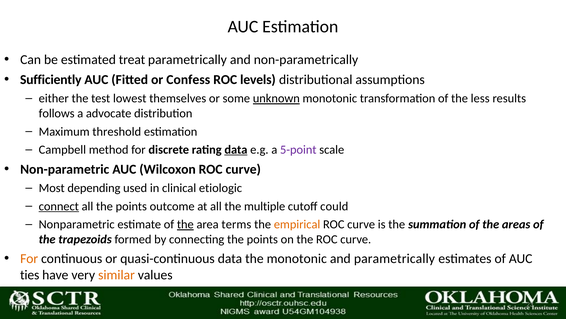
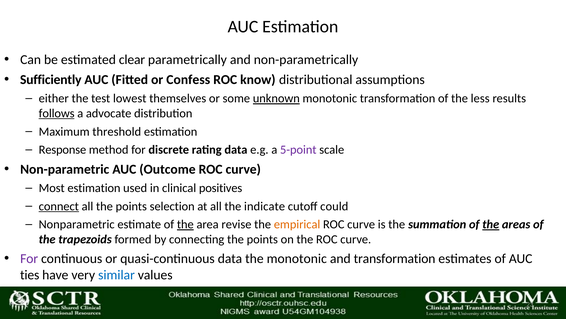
treat: treat -> clear
levels: levels -> know
follows underline: none -> present
Campbell: Campbell -> Response
data at (236, 149) underline: present -> none
Wilcoxon: Wilcoxon -> Outcome
Most depending: depending -> estimation
etiologic: etiologic -> positives
outcome: outcome -> selection
multiple: multiple -> indicate
terms: terms -> revise
the at (491, 224) underline: none -> present
For at (29, 258) colour: orange -> purple
and parametrically: parametrically -> transformation
similar colour: orange -> blue
